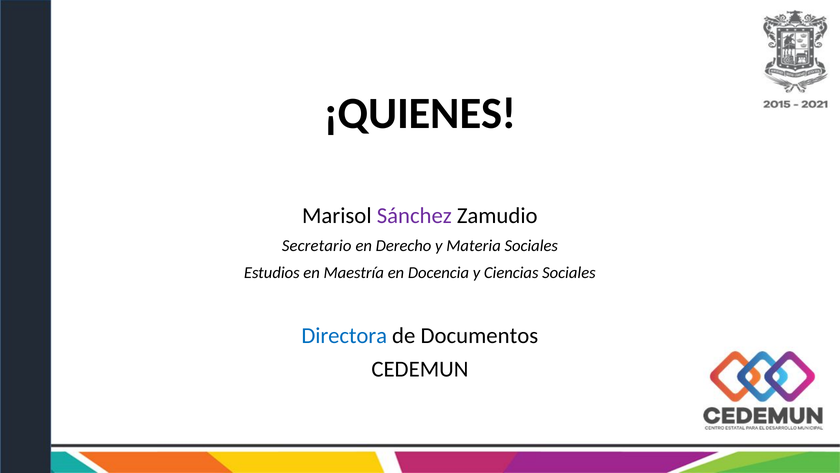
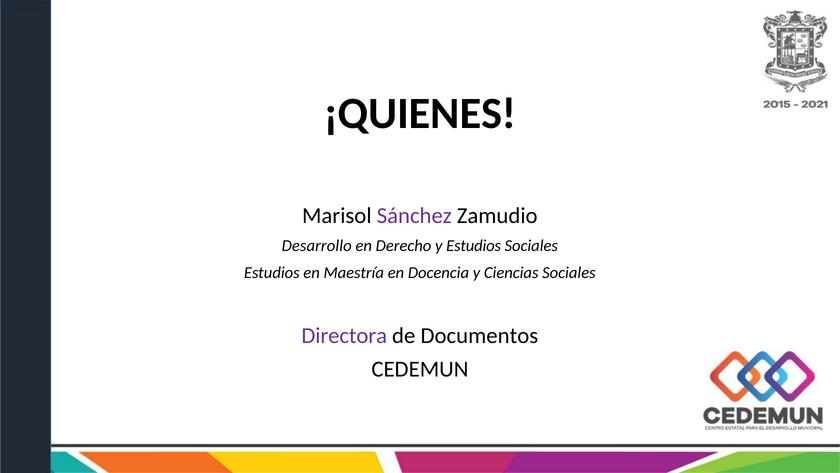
Secretario: Secretario -> Desarrollo
y Materia: Materia -> Estudios
Directora colour: blue -> purple
